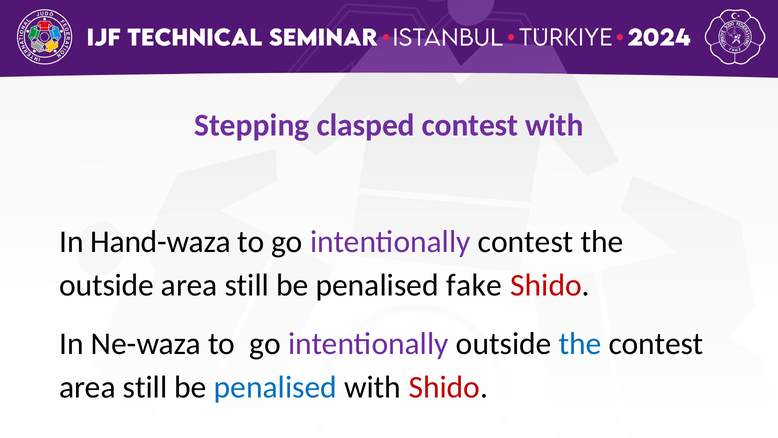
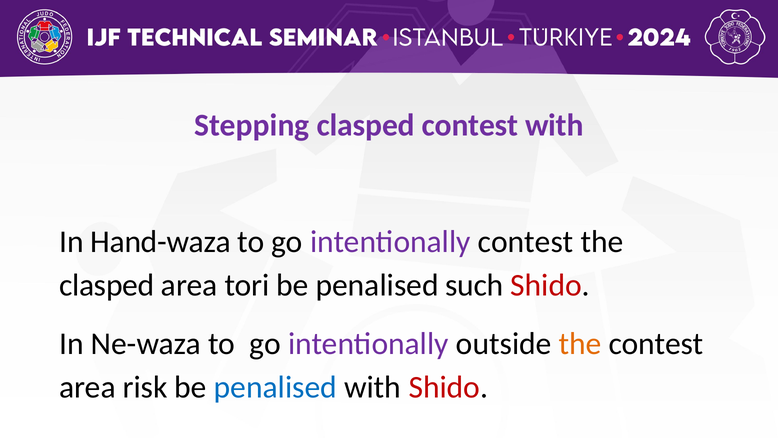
outside at (107, 285): outside -> clasped
still at (247, 285): still -> tori
fake: fake -> such
the at (580, 343) colour: blue -> orange
still at (145, 387): still -> risk
